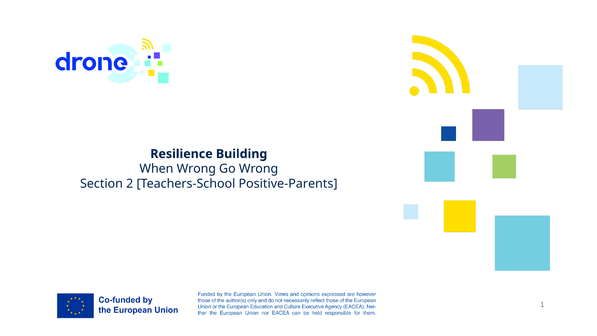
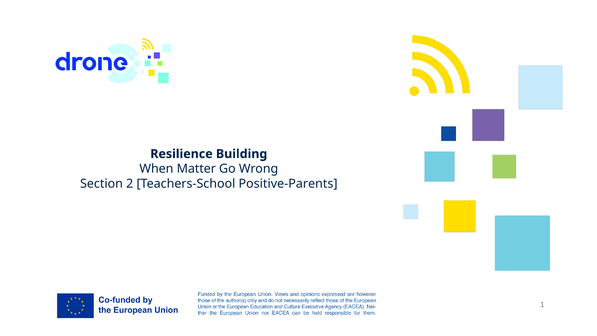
When Wrong: Wrong -> Matter
